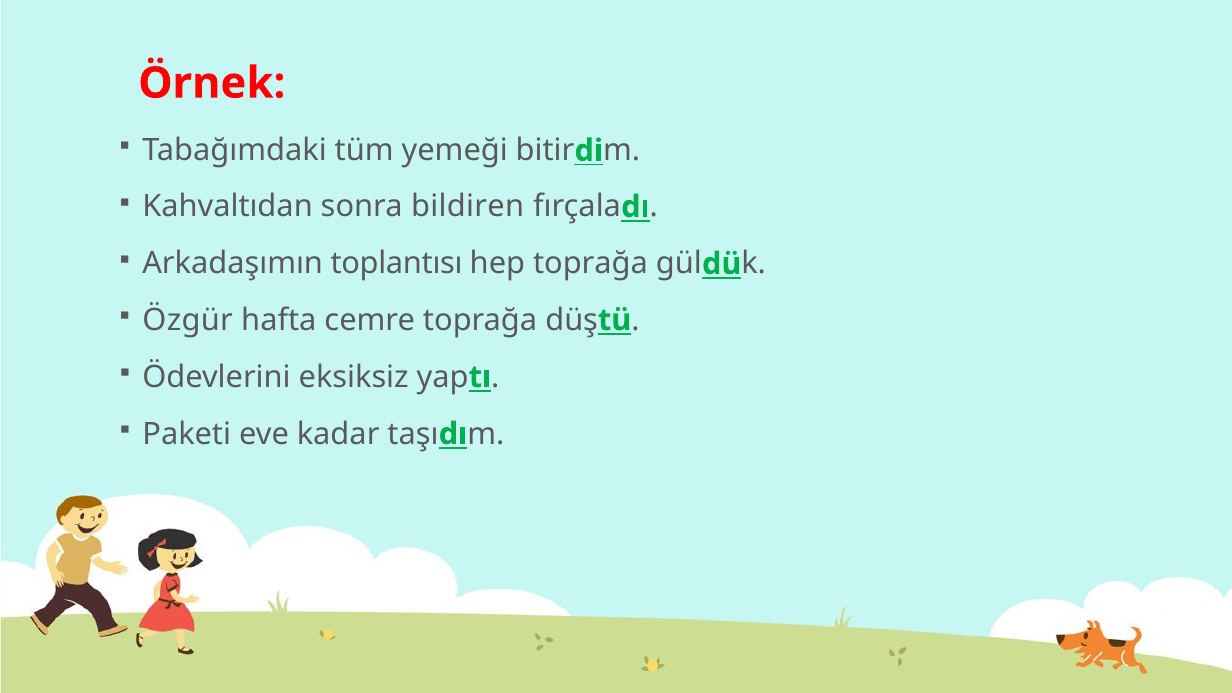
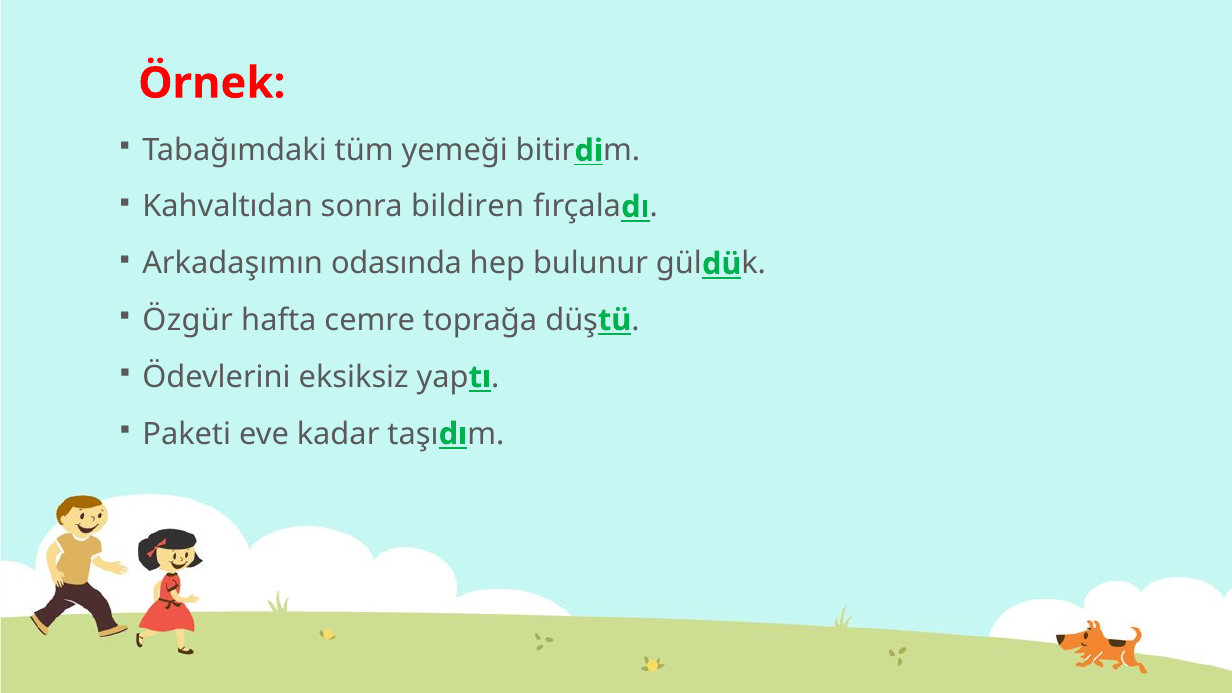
toplantısı: toplantısı -> odasında
hep toprağa: toprağa -> bulunur
